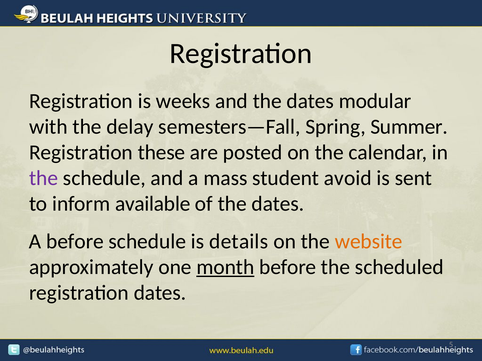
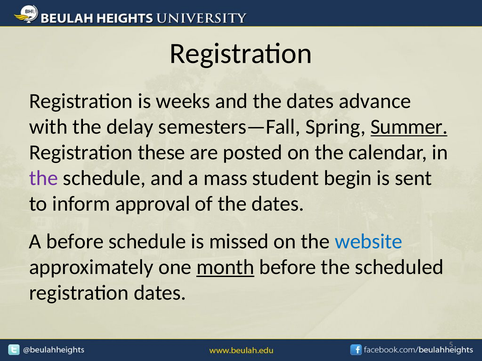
modular: modular -> advance
Summer underline: none -> present
avoid: avoid -> begin
available: available -> approval
details: details -> missed
website colour: orange -> blue
